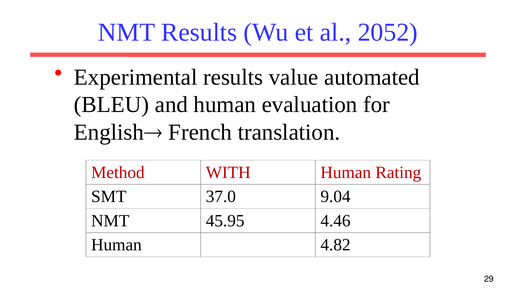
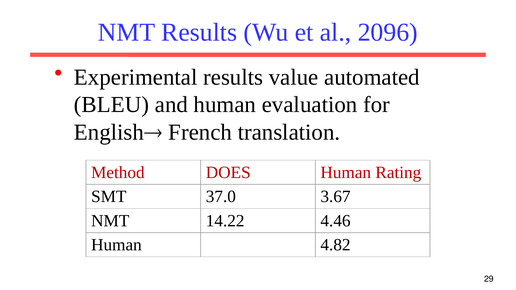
2052: 2052 -> 2096
WITH: WITH -> DOES
9.04: 9.04 -> 3.67
45.95: 45.95 -> 14.22
